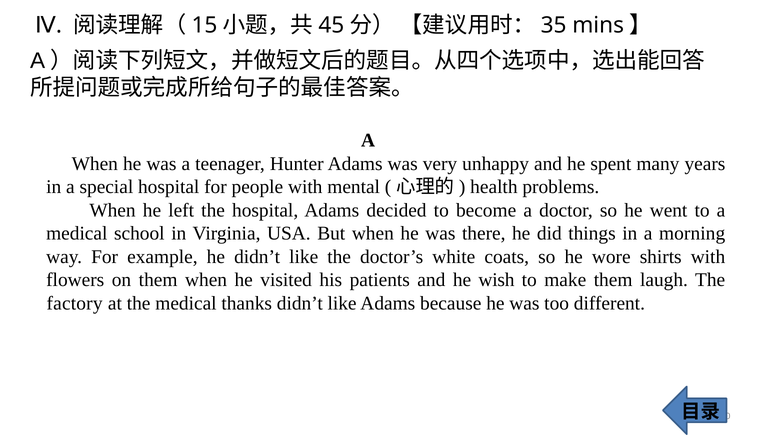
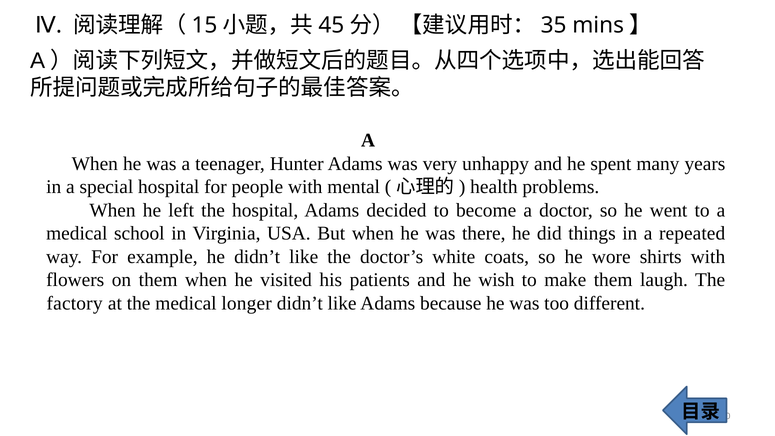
morning: morning -> repeated
thanks: thanks -> longer
